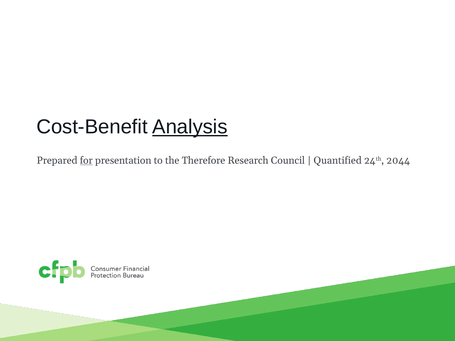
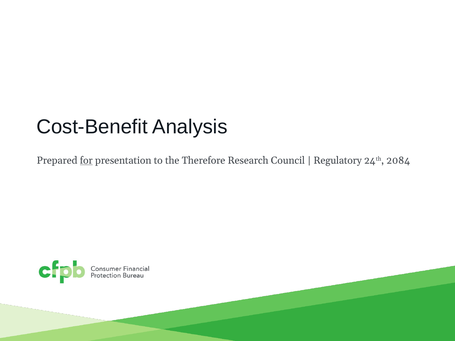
Analysis underline: present -> none
Quantified: Quantified -> Regulatory
2044: 2044 -> 2084
